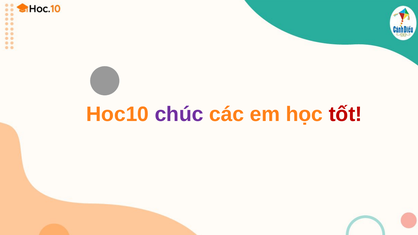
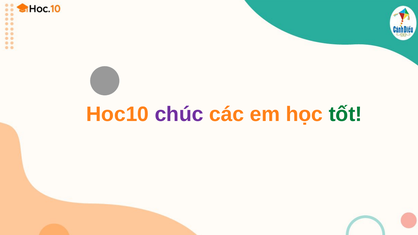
tốt colour: red -> green
